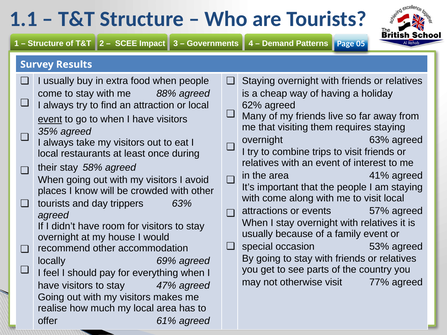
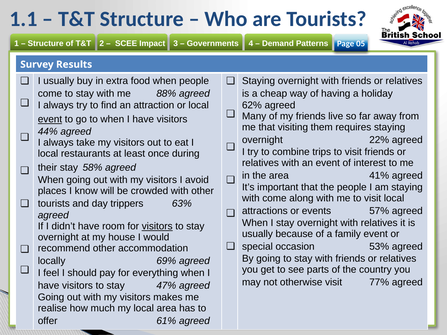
35%: 35% -> 44%
overnight 63%: 63% -> 22%
visitors at (157, 226) underline: none -> present
